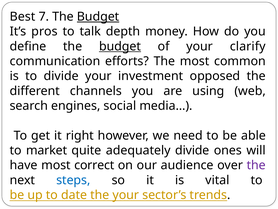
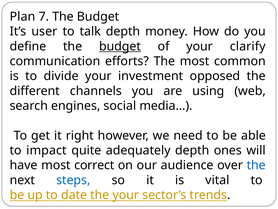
Best: Best -> Plan
Budget at (98, 17) underline: present -> none
pros: pros -> user
market: market -> impact
adequately divide: divide -> depth
the at (256, 165) colour: purple -> blue
